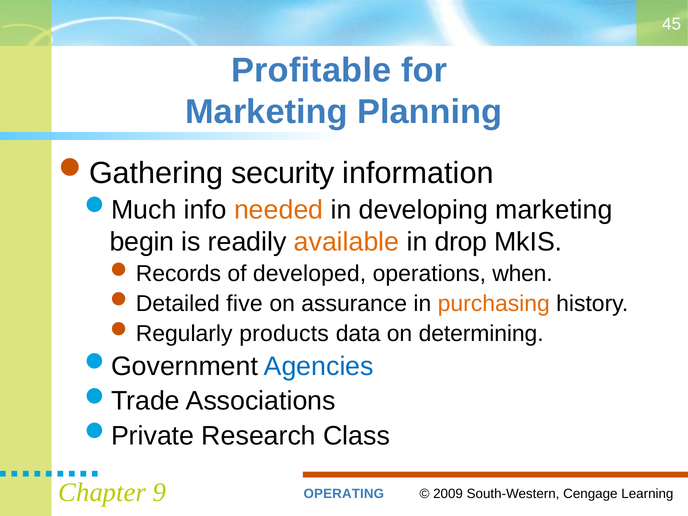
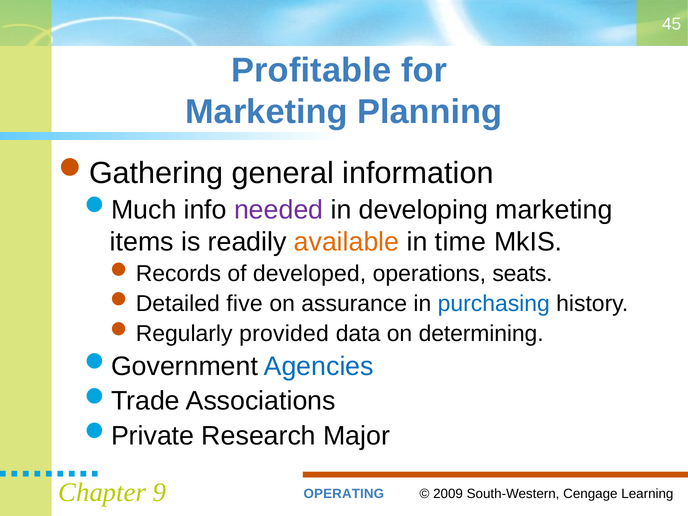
security: security -> general
needed colour: orange -> purple
begin: begin -> items
drop: drop -> time
when: when -> seats
purchasing colour: orange -> blue
products: products -> provided
Class: Class -> Major
